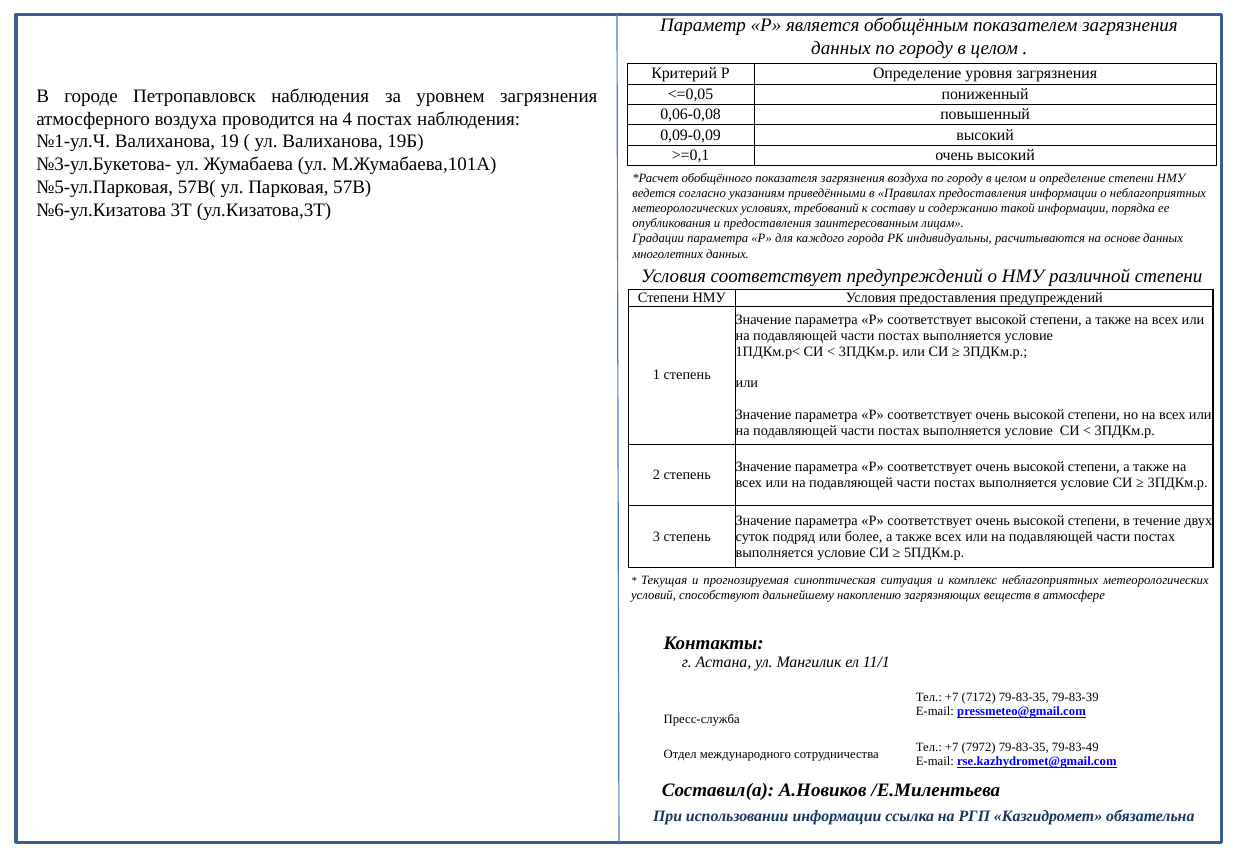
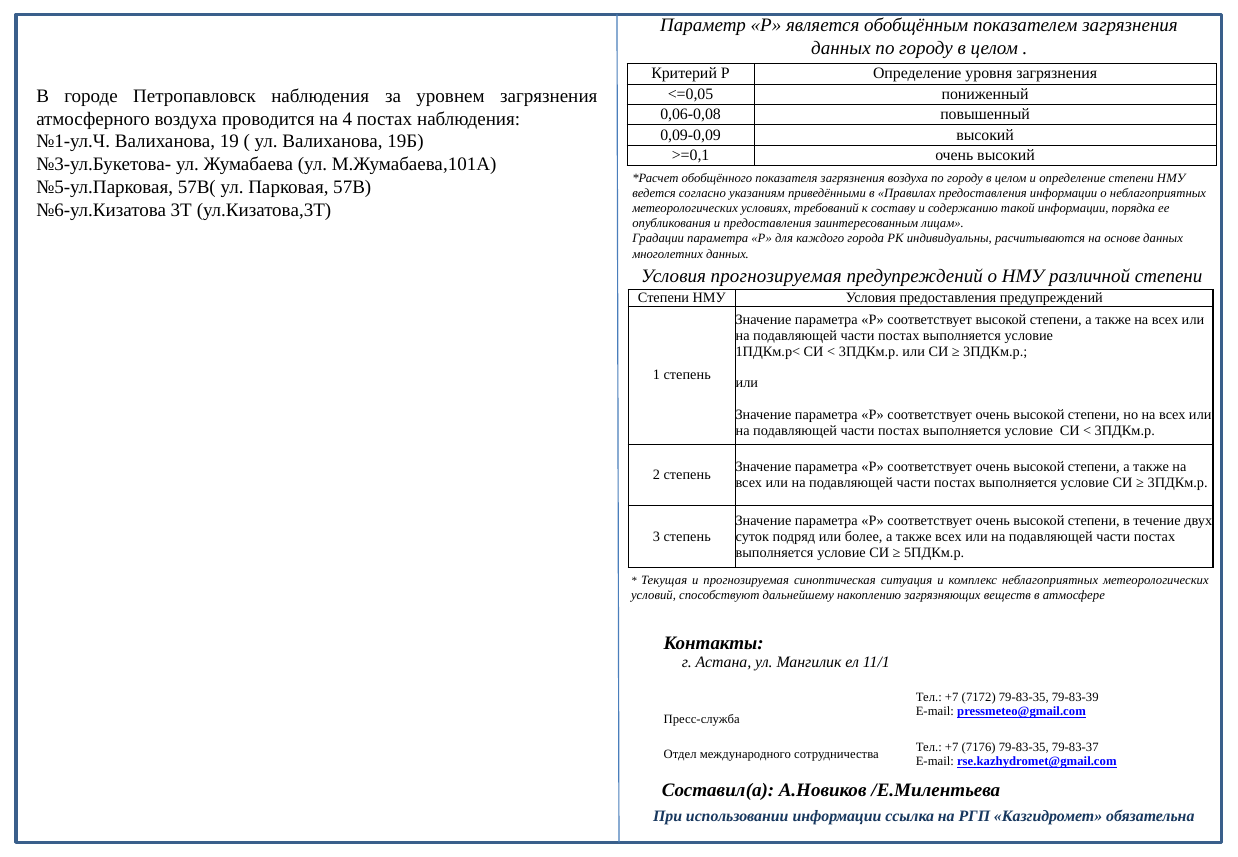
Условия соответствует: соответствует -> прогнозируемая
7972: 7972 -> 7176
79-83-49: 79-83-49 -> 79-83-37
